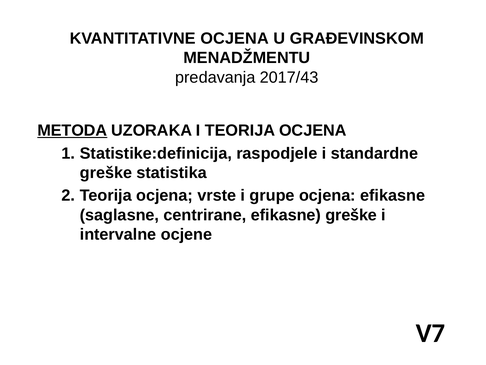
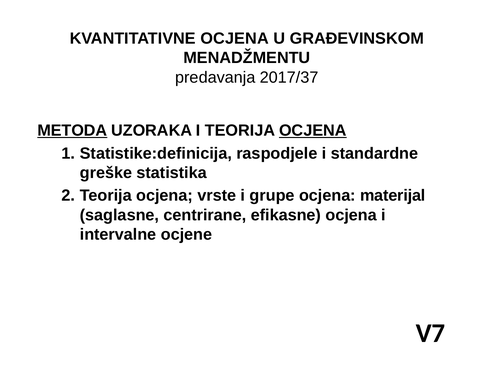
2017/43: 2017/43 -> 2017/37
OCJENA at (313, 130) underline: none -> present
ocjena efikasne: efikasne -> materijal
efikasne greške: greške -> ocjena
